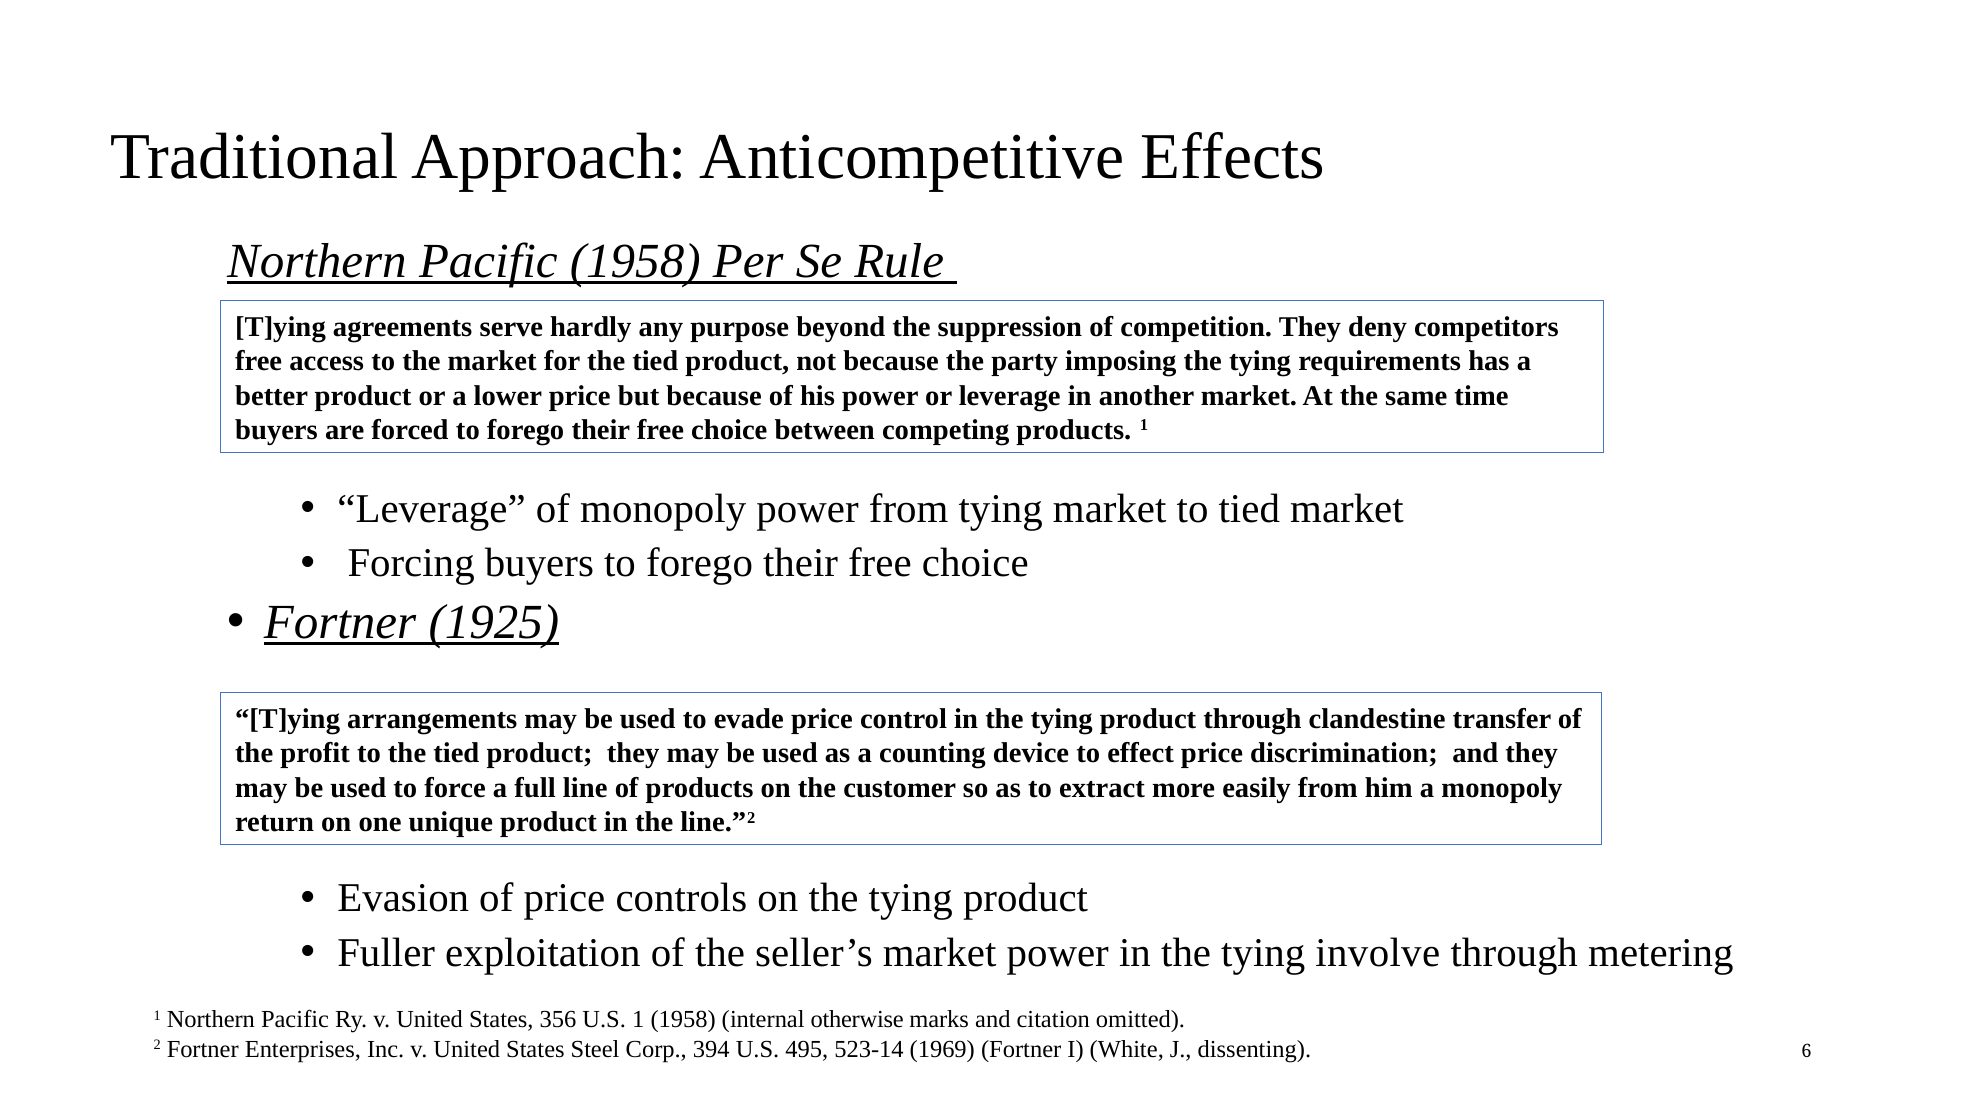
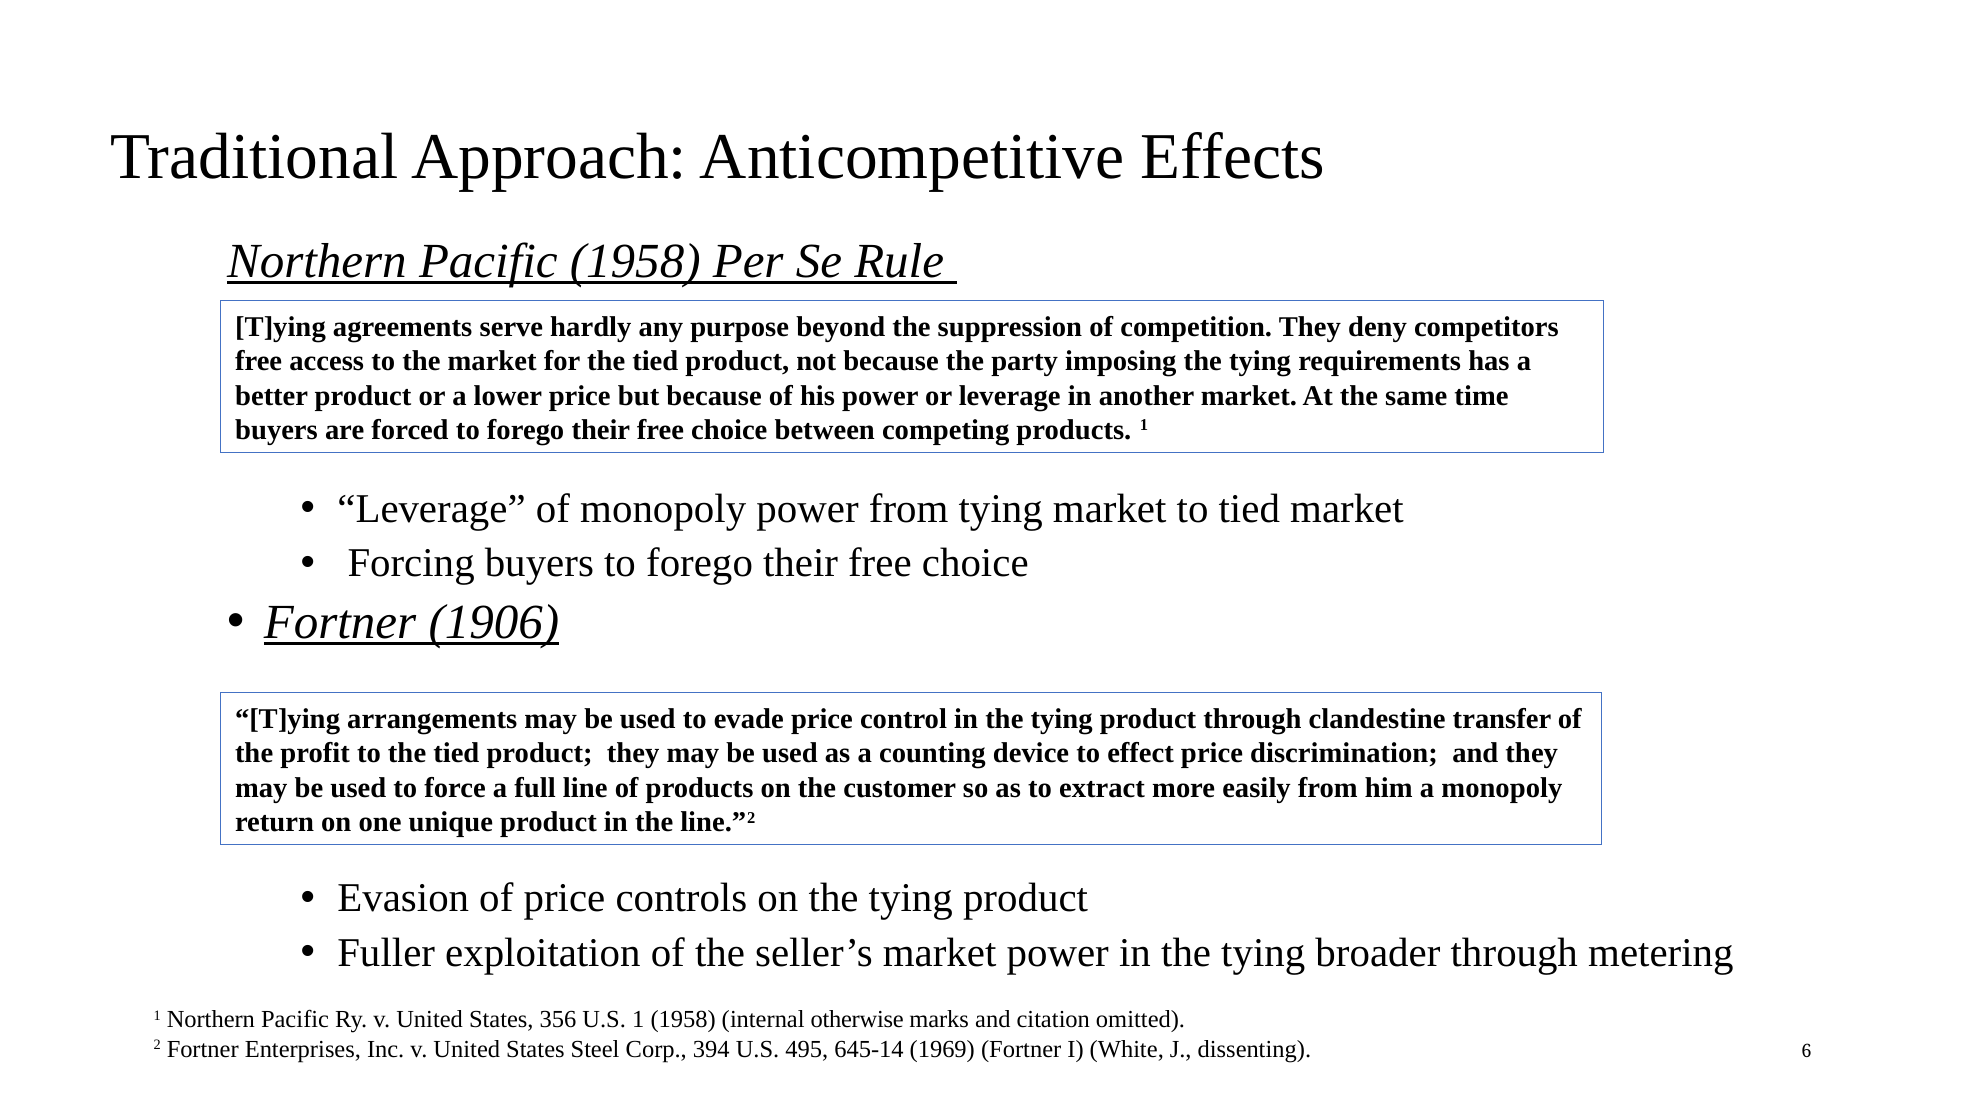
1925: 1925 -> 1906
involve: involve -> broader
523-14: 523-14 -> 645-14
